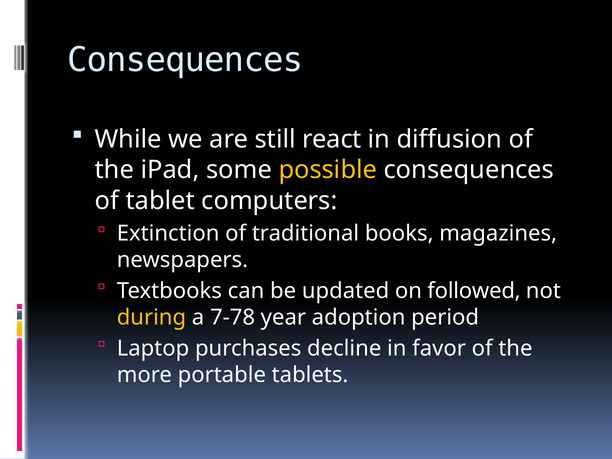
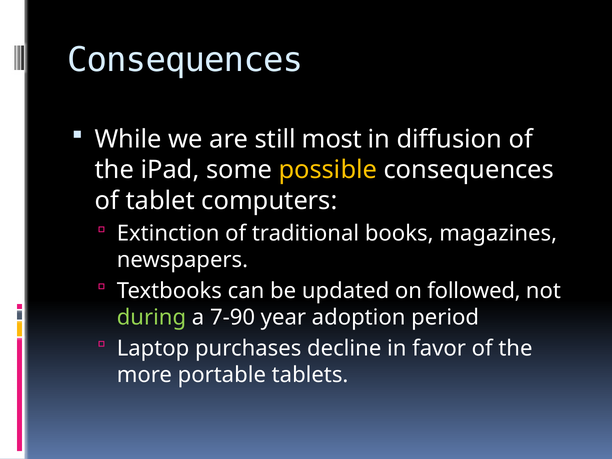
react: react -> most
during colour: yellow -> light green
7-78: 7-78 -> 7-90
